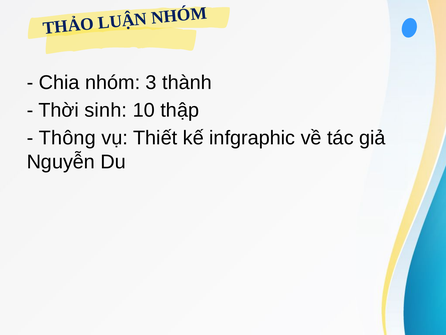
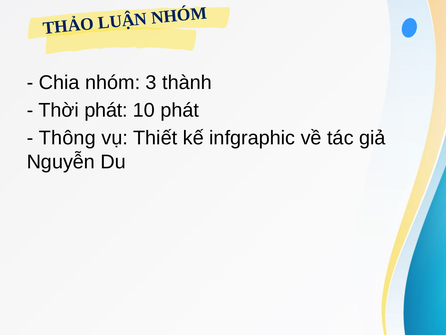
Thời sinh: sinh -> phát
10 thập: thập -> phát
